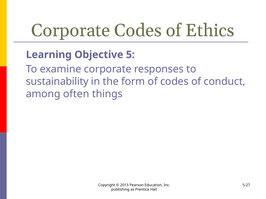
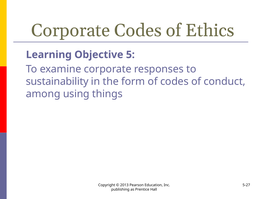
often: often -> using
